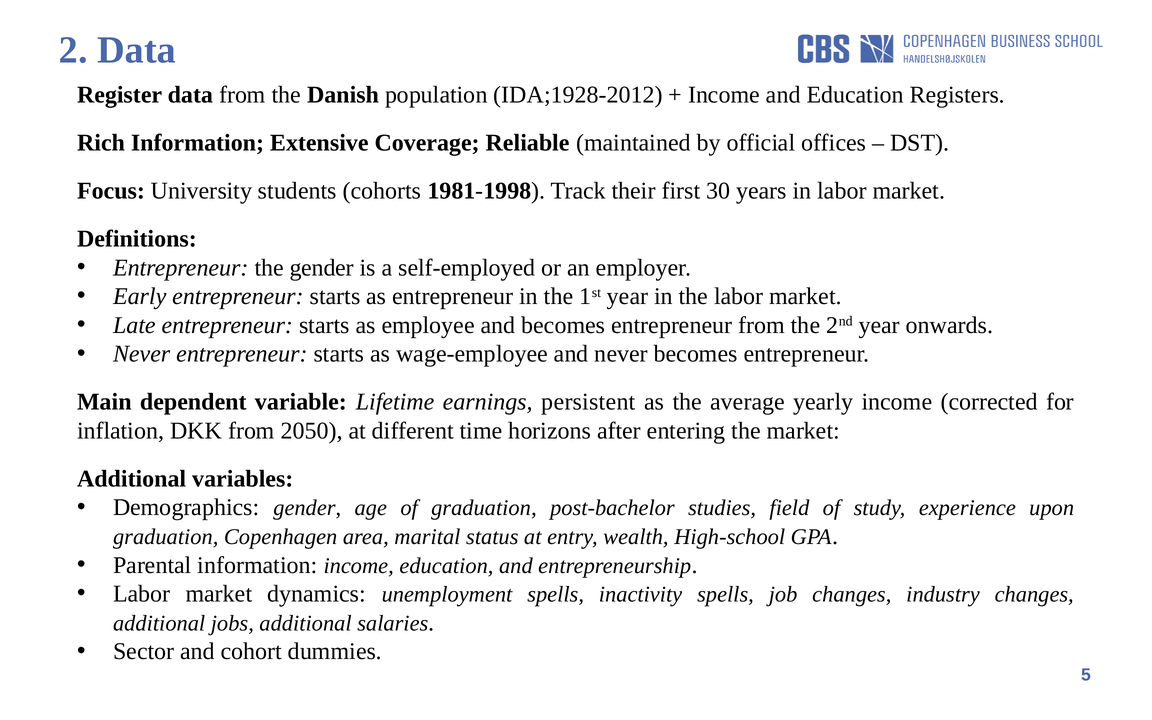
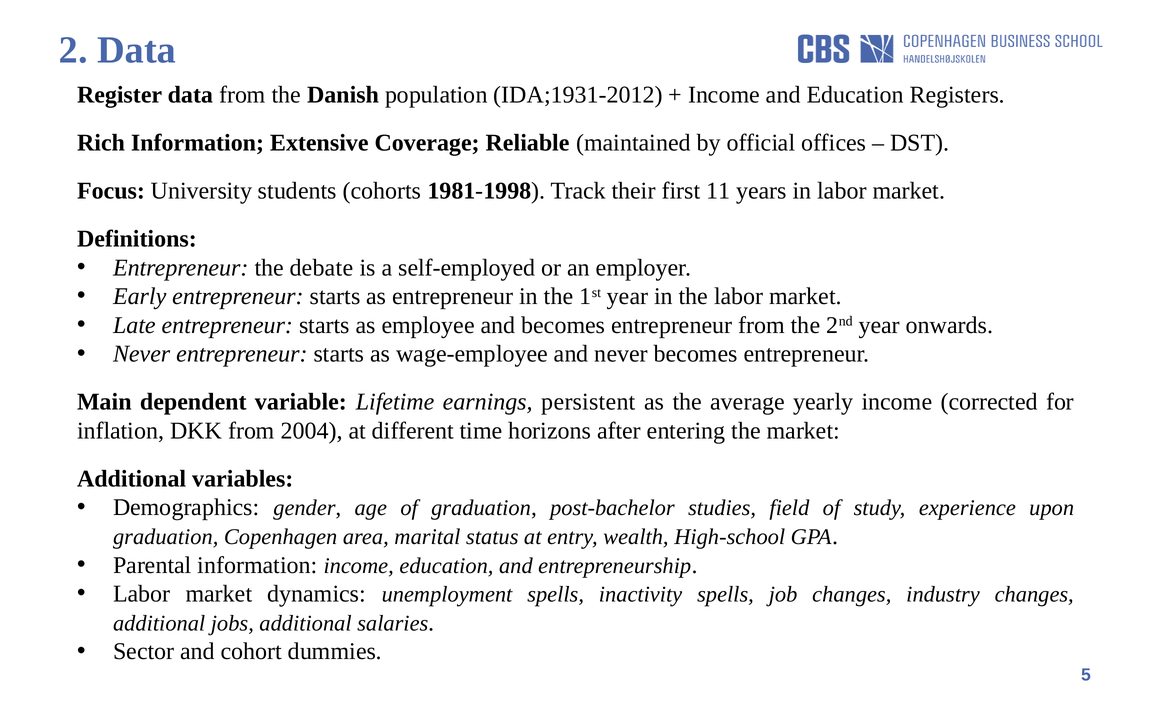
IDA;1928-2012: IDA;1928-2012 -> IDA;1931-2012
30: 30 -> 11
the gender: gender -> debate
2050: 2050 -> 2004
